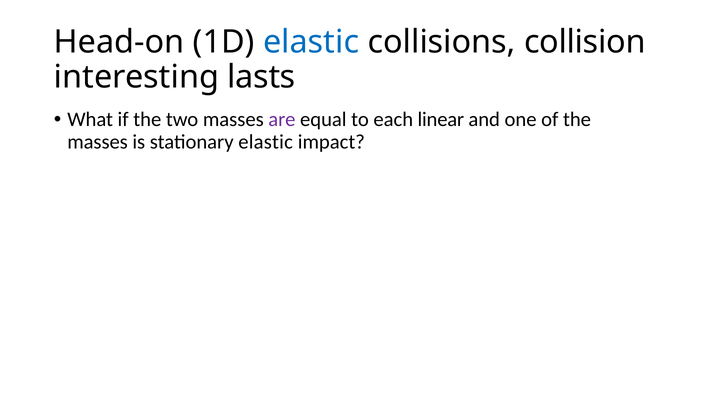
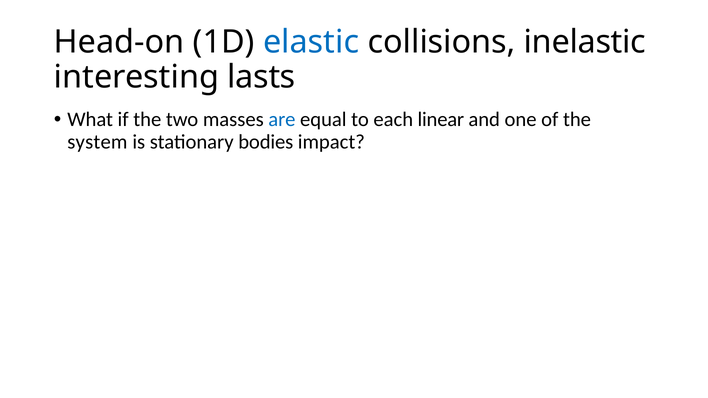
collision: collision -> inelastic
are colour: purple -> blue
masses at (98, 142): masses -> system
stationary elastic: elastic -> bodies
